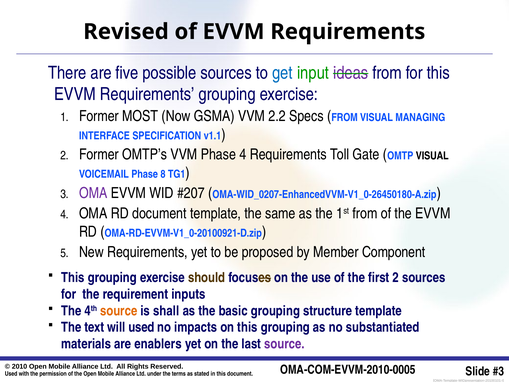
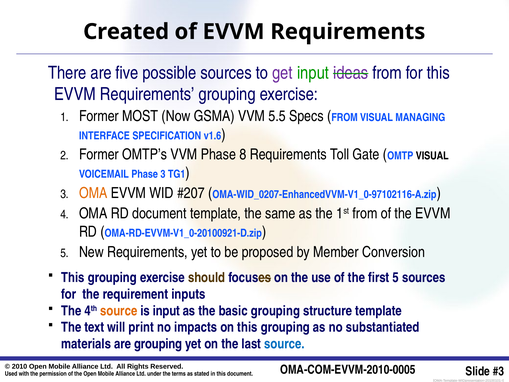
Revised: Revised -> Created
get colour: blue -> purple
2.2: 2.2 -> 5.5
v1.1: v1.1 -> v1.6
Phase 4: 4 -> 8
Phase 8: 8 -> 3
OMA at (93, 193) colour: purple -> orange
OMA-WID_0207-EnhancedVVM-V1_0-26450180-A.zip: OMA-WID_0207-EnhancedVVM-V1_0-26450180-A.zip -> OMA-WID_0207-EnhancedVVM-V1_0-97102116-A.zip
Component: Component -> Conversion
first 2: 2 -> 5
is shall: shall -> input
will used: used -> print
are enablers: enablers -> grouping
source at (284, 344) colour: purple -> blue
